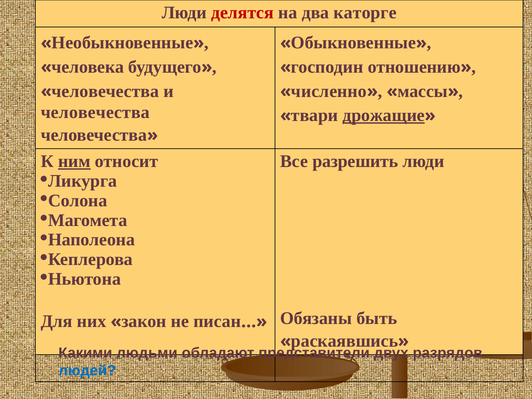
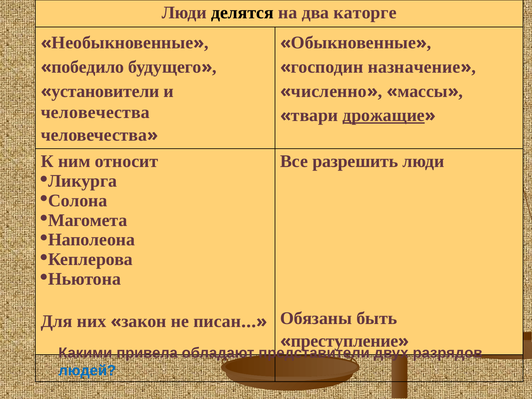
делятся colour: red -> black
человека: человека -> победило
отношению: отношению -> назначение
человечества at (105, 91): человечества -> установители
ним underline: present -> none
раскаявшись: раскаявшись -> преступление
людьми: людьми -> привела
